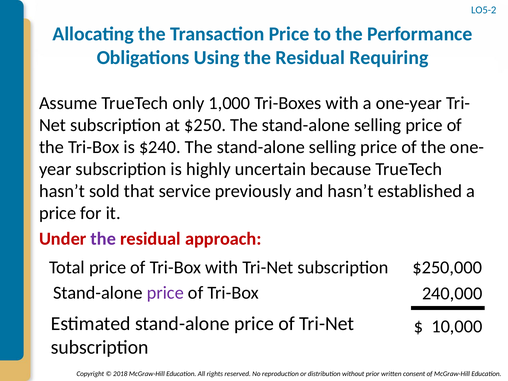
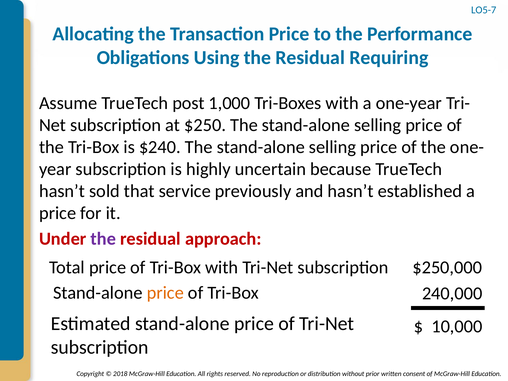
LO5-2: LO5-2 -> LO5-7
only: only -> post
price at (165, 293) colour: purple -> orange
